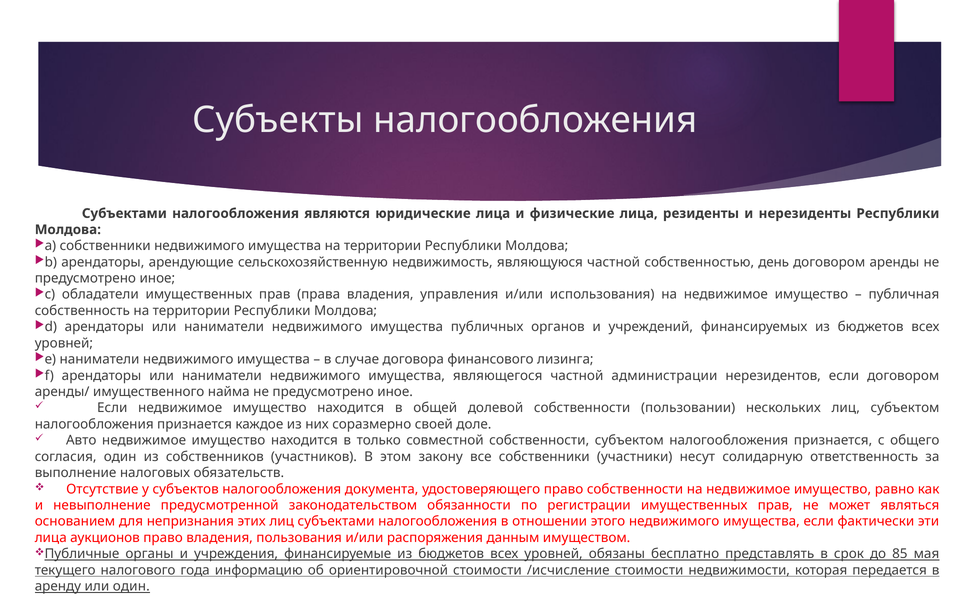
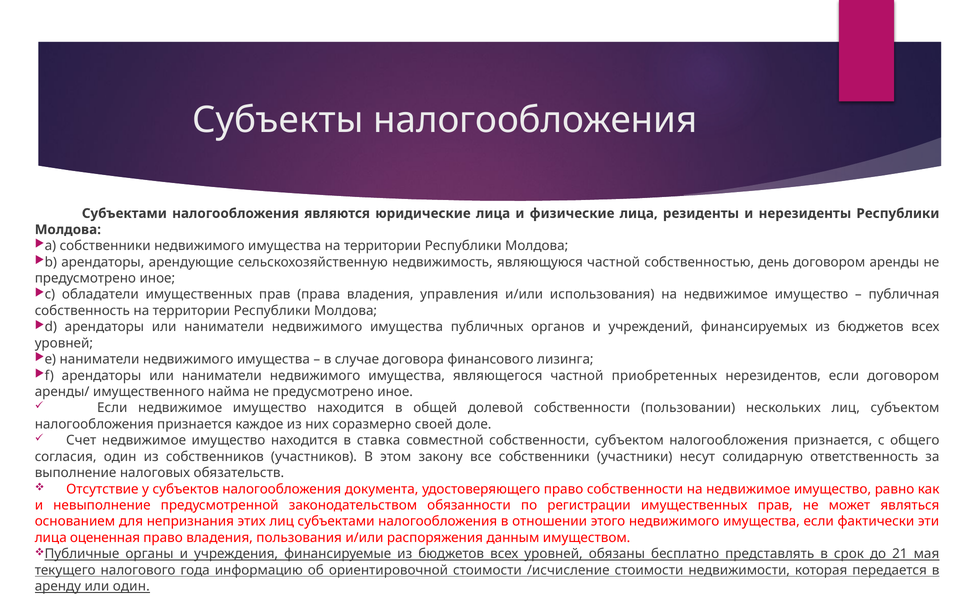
администрации: администрации -> приобретенных
Авто: Авто -> Счет
только: только -> ставка
аукционов: аукционов -> оцененная
85: 85 -> 21
